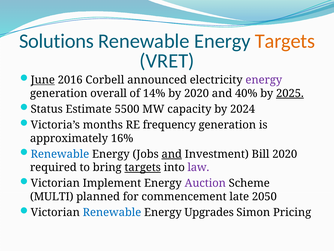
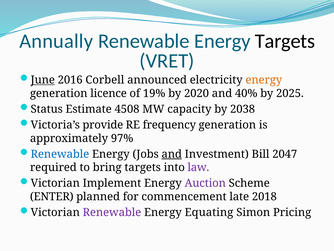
Solutions: Solutions -> Annually
Targets at (285, 41) colour: orange -> black
energy at (264, 80) colour: purple -> orange
overall: overall -> licence
14%: 14% -> 19%
2025 underline: present -> none
5500: 5500 -> 4508
2024: 2024 -> 2038
months: months -> provide
16%: 16% -> 97%
Bill 2020: 2020 -> 2047
targets at (143, 167) underline: present -> none
MULTI: MULTI -> ENTER
2050: 2050 -> 2018
Renewable at (112, 212) colour: blue -> purple
Upgrades: Upgrades -> Equating
